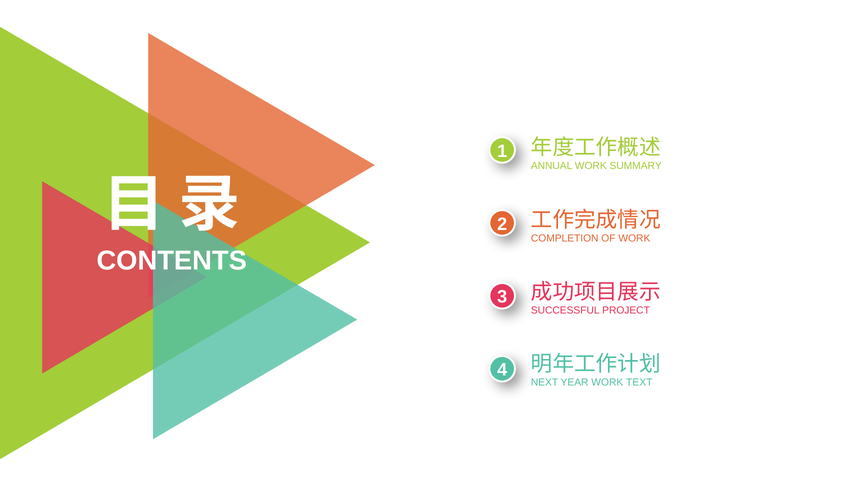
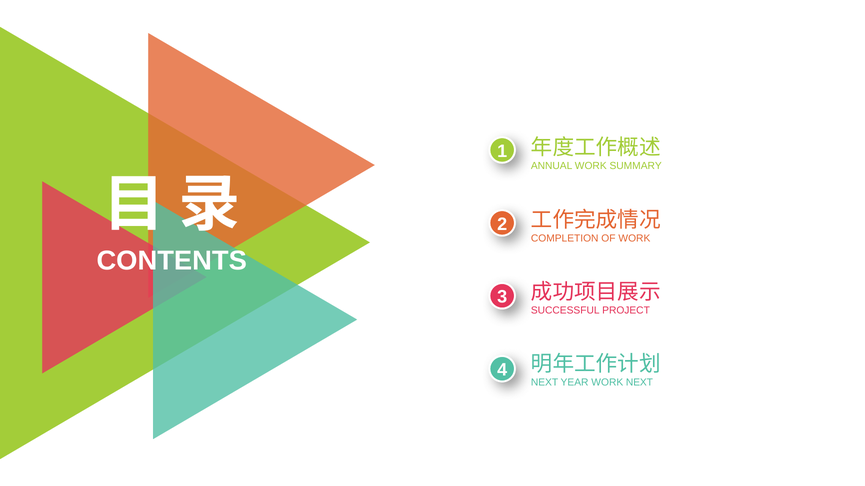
WORK TEXT: TEXT -> NEXT
